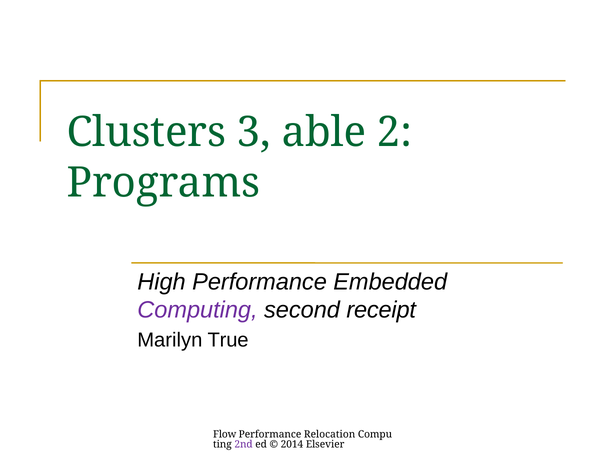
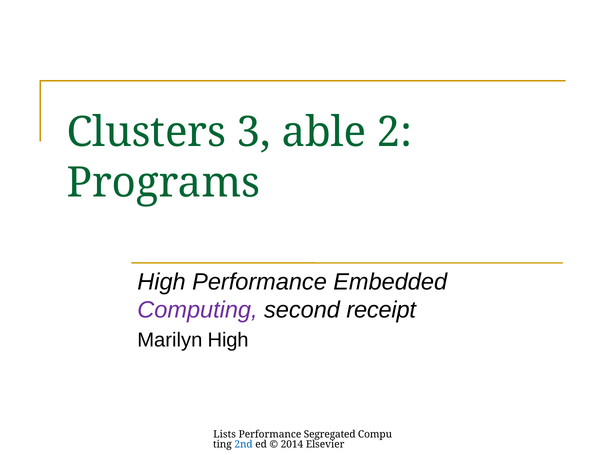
Marilyn True: True -> High
Flow: Flow -> Lists
Relocation: Relocation -> Segregated
2nd colour: purple -> blue
